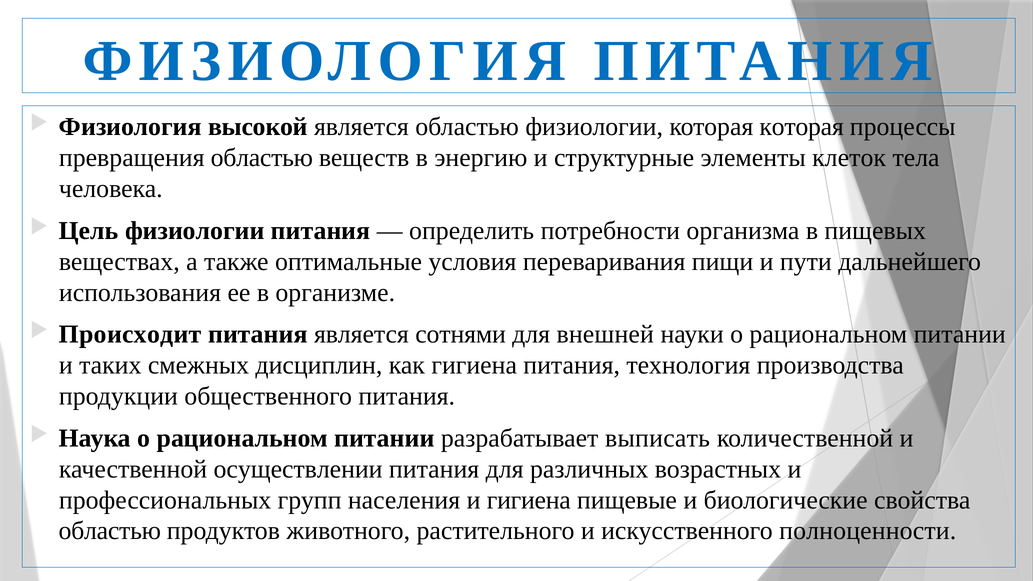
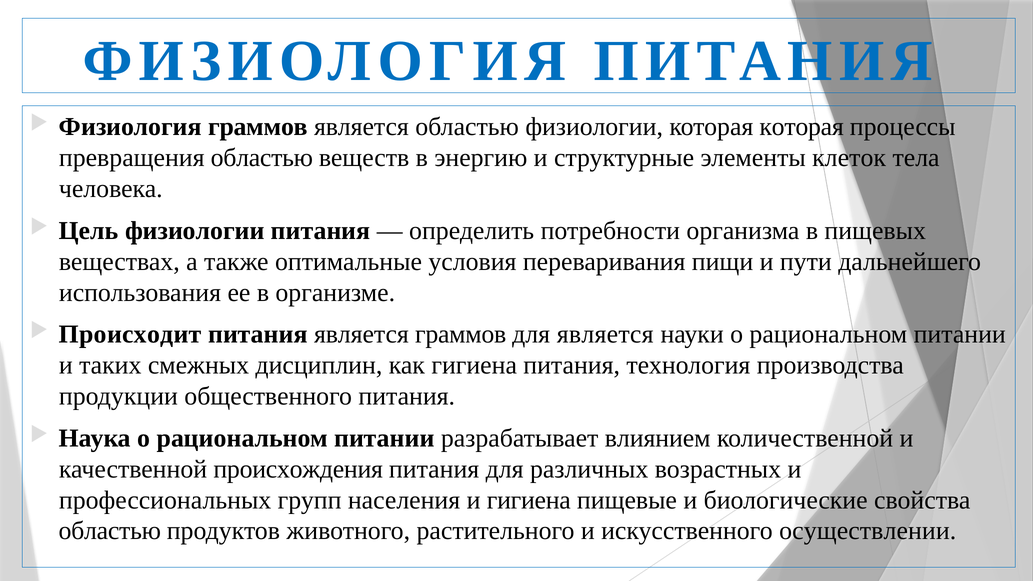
Физиология высокой: высокой -> граммов
является сотнями: сотнями -> граммов
для внешней: внешней -> является
выписать: выписать -> влиянием
осуществлении: осуществлении -> происхождения
полноценности: полноценности -> осуществлении
